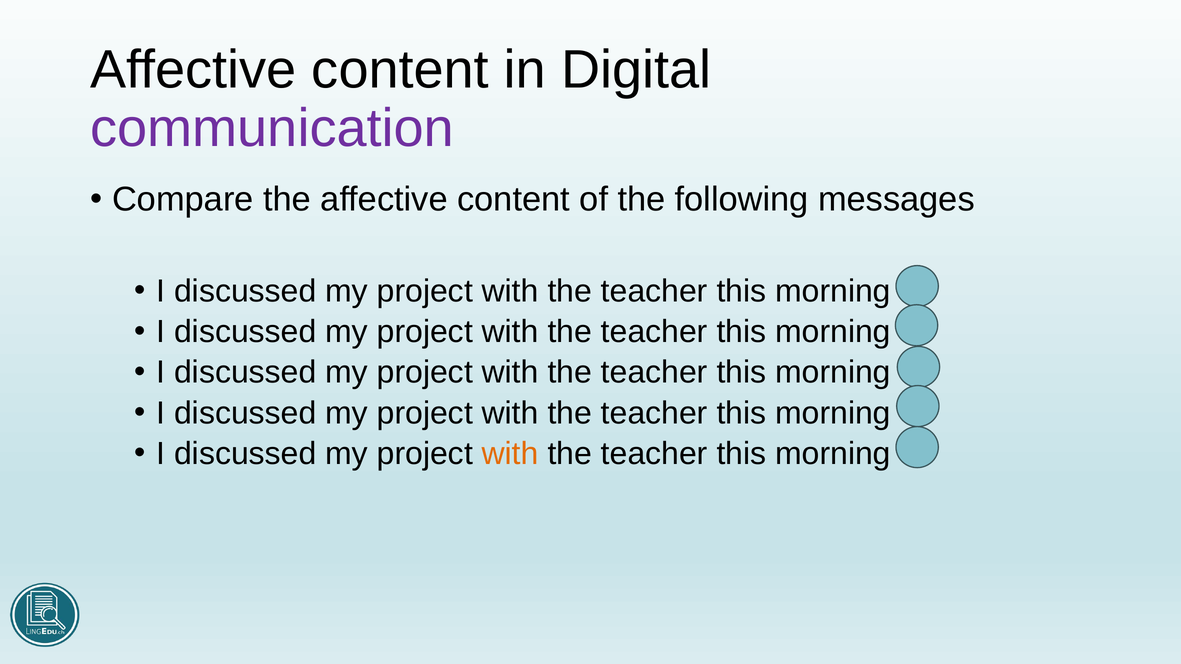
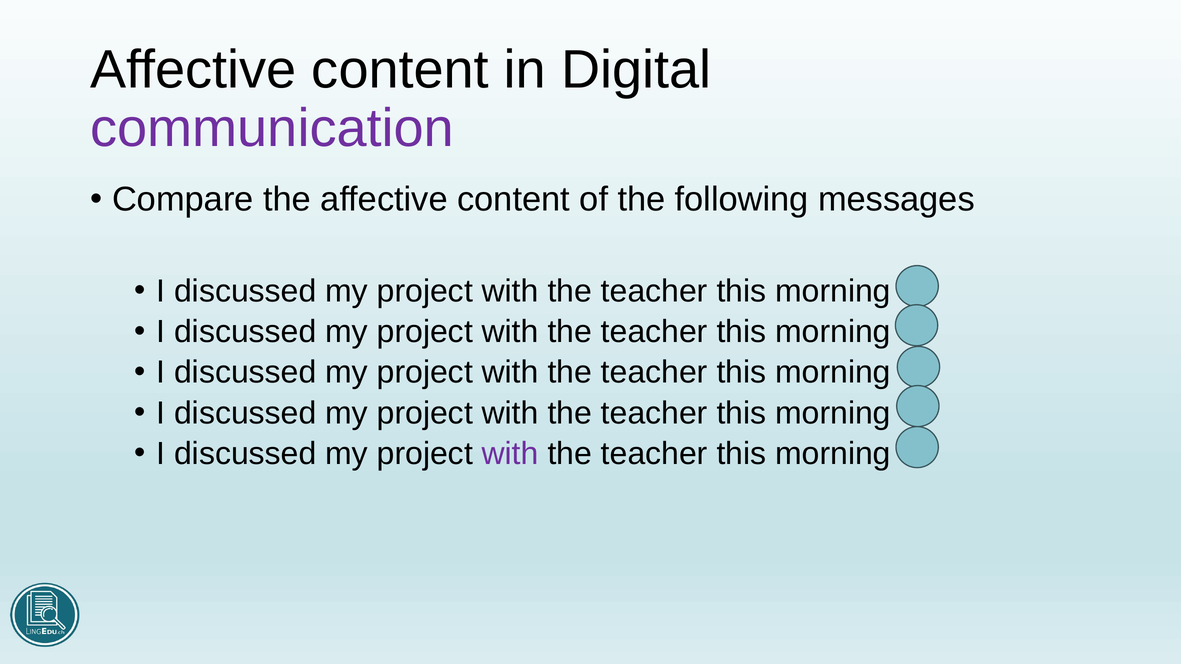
with at (510, 454) colour: orange -> purple
